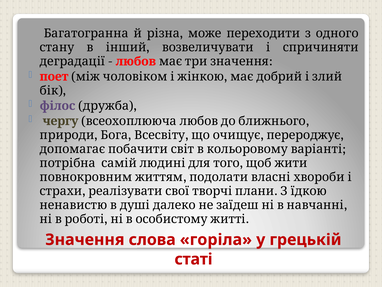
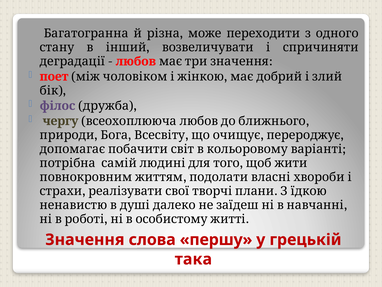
горіла: горіла -> першу
статі: статі -> така
